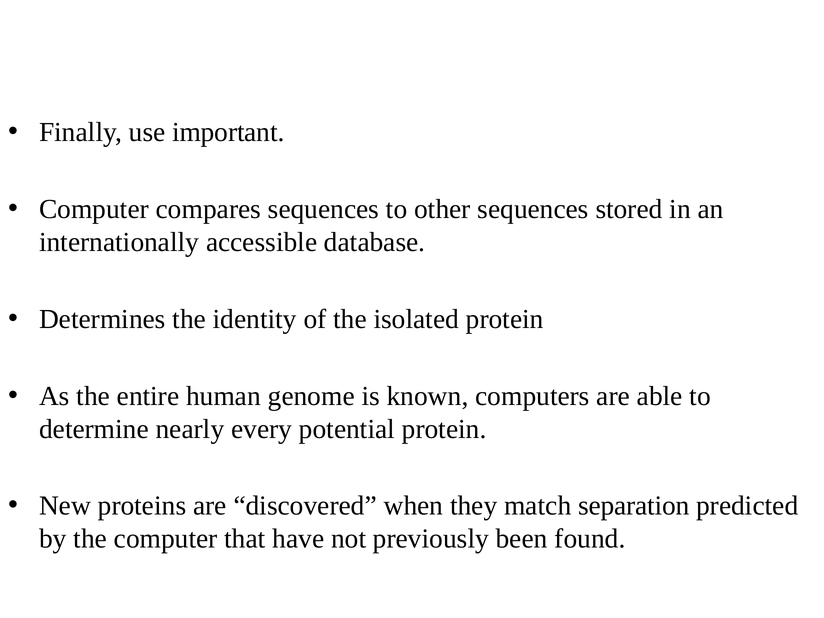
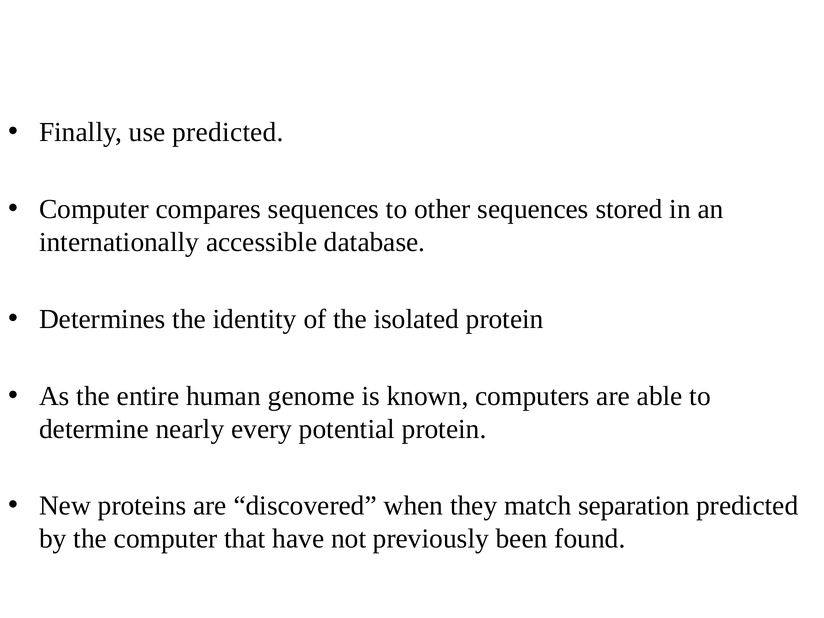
use important: important -> predicted
